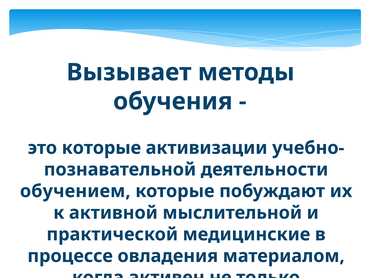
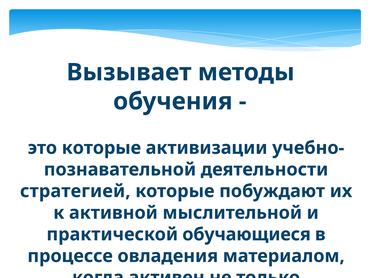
обучением: обучением -> стратегией
практической медицинские: медицинские -> обучающиеся
